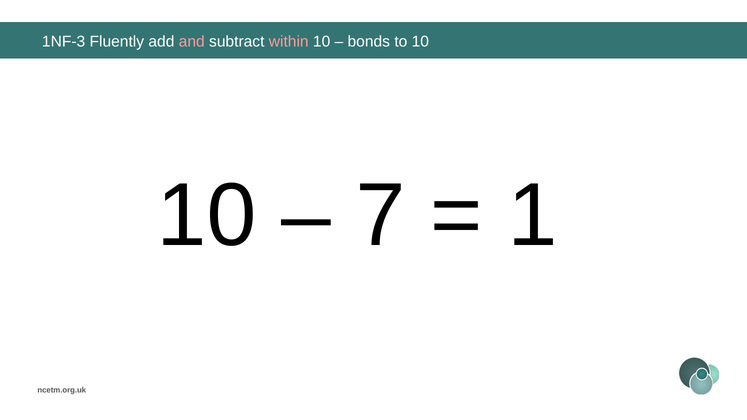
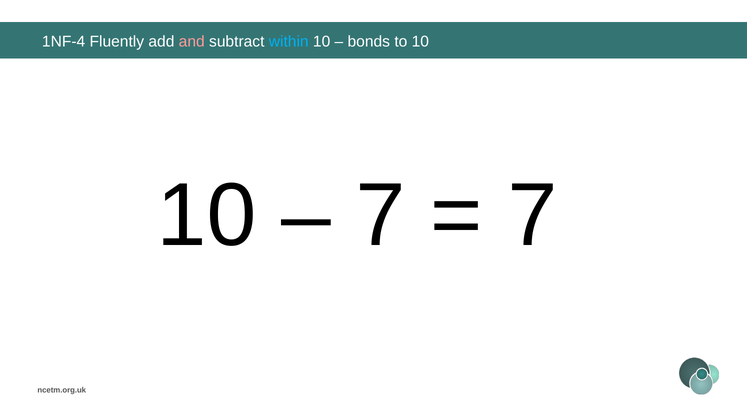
1NF-3: 1NF-3 -> 1NF-4
within colour: pink -> light blue
1 at (533, 216): 1 -> 7
